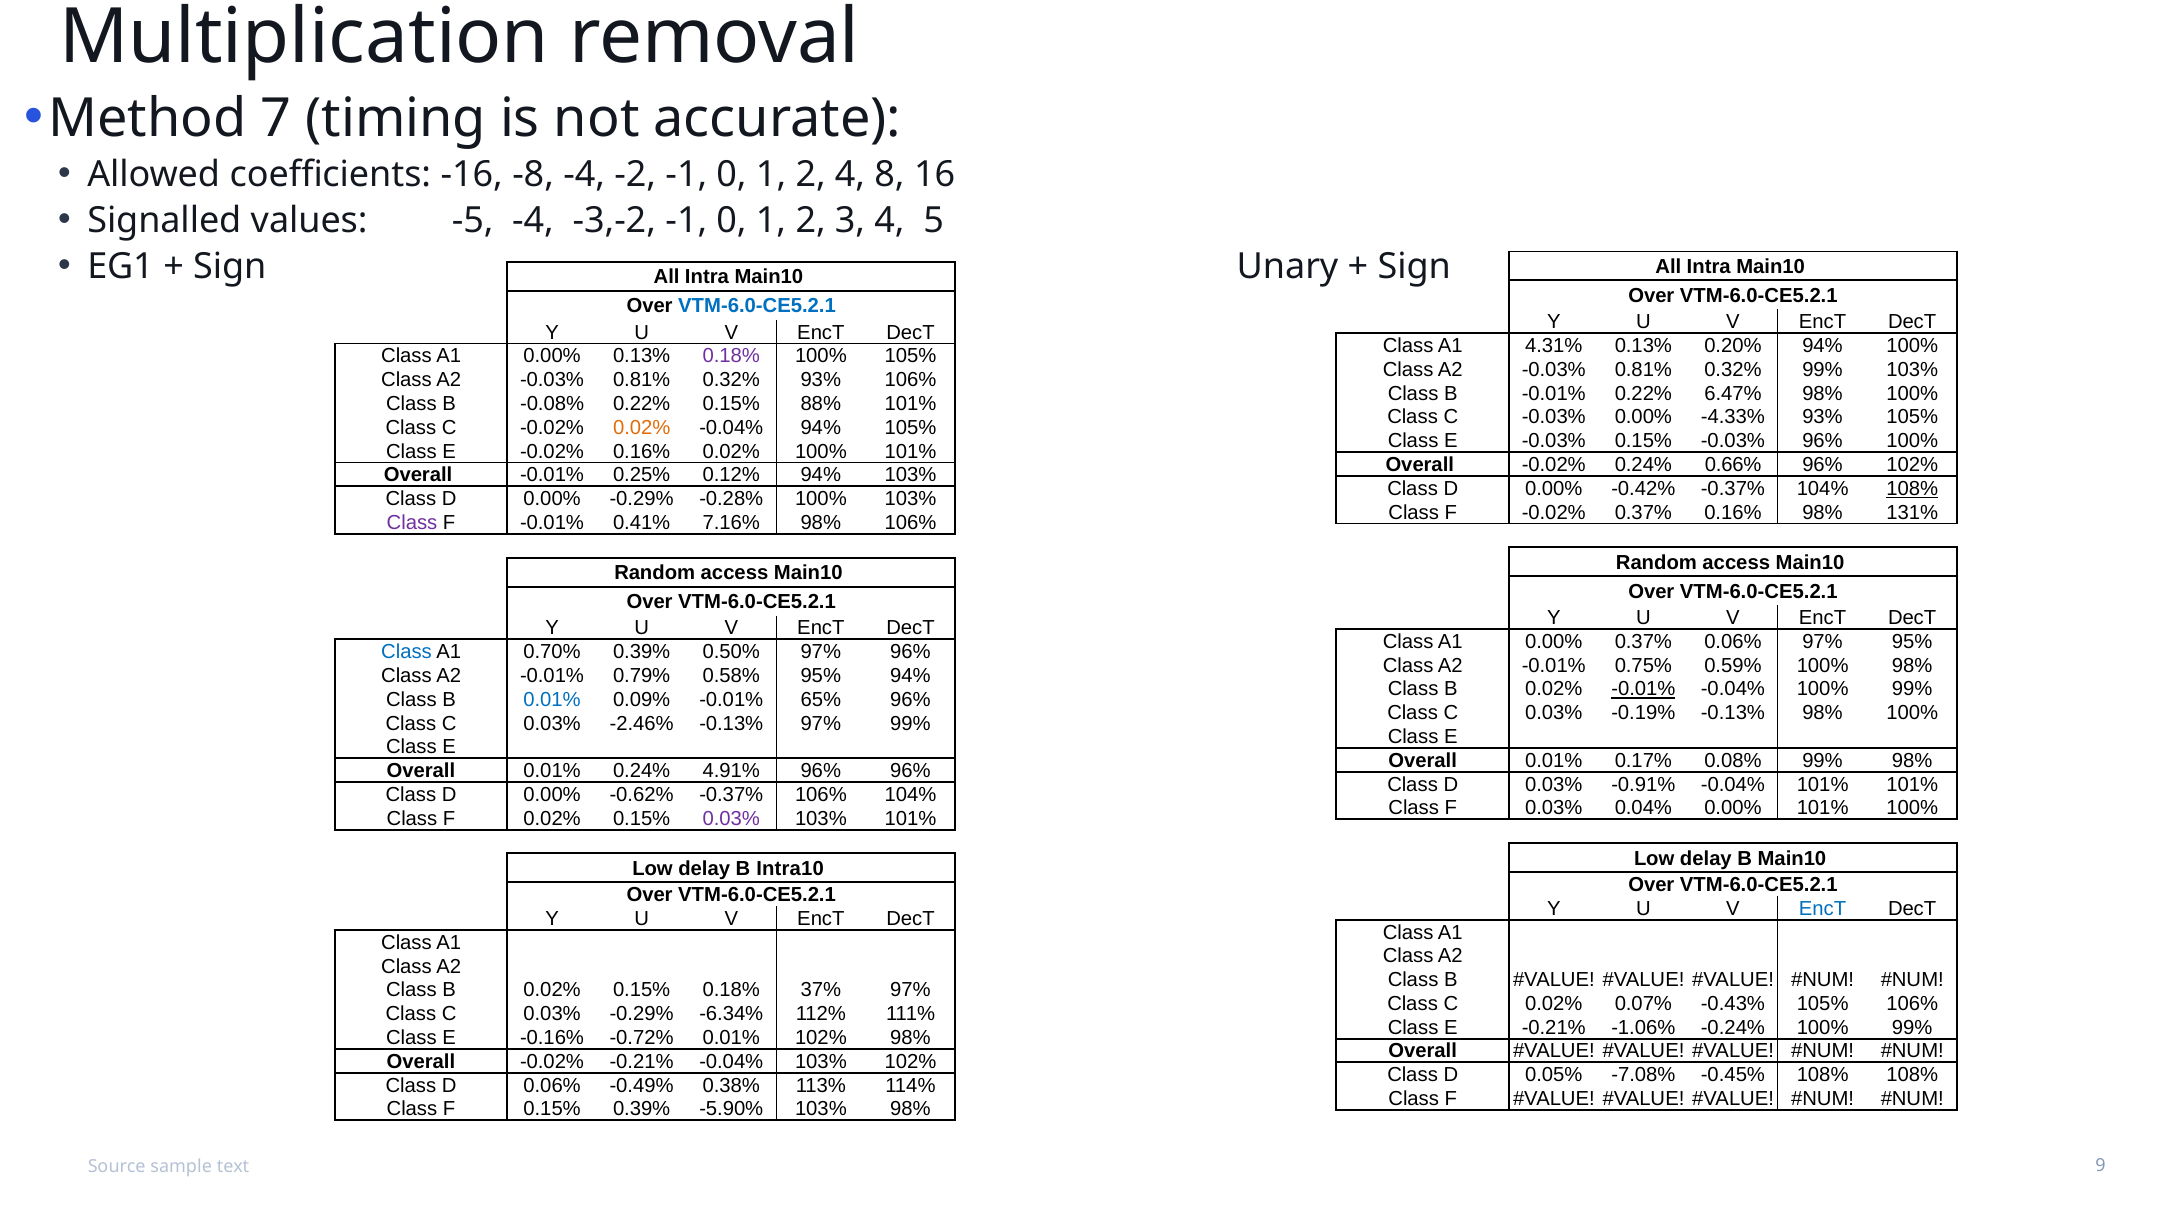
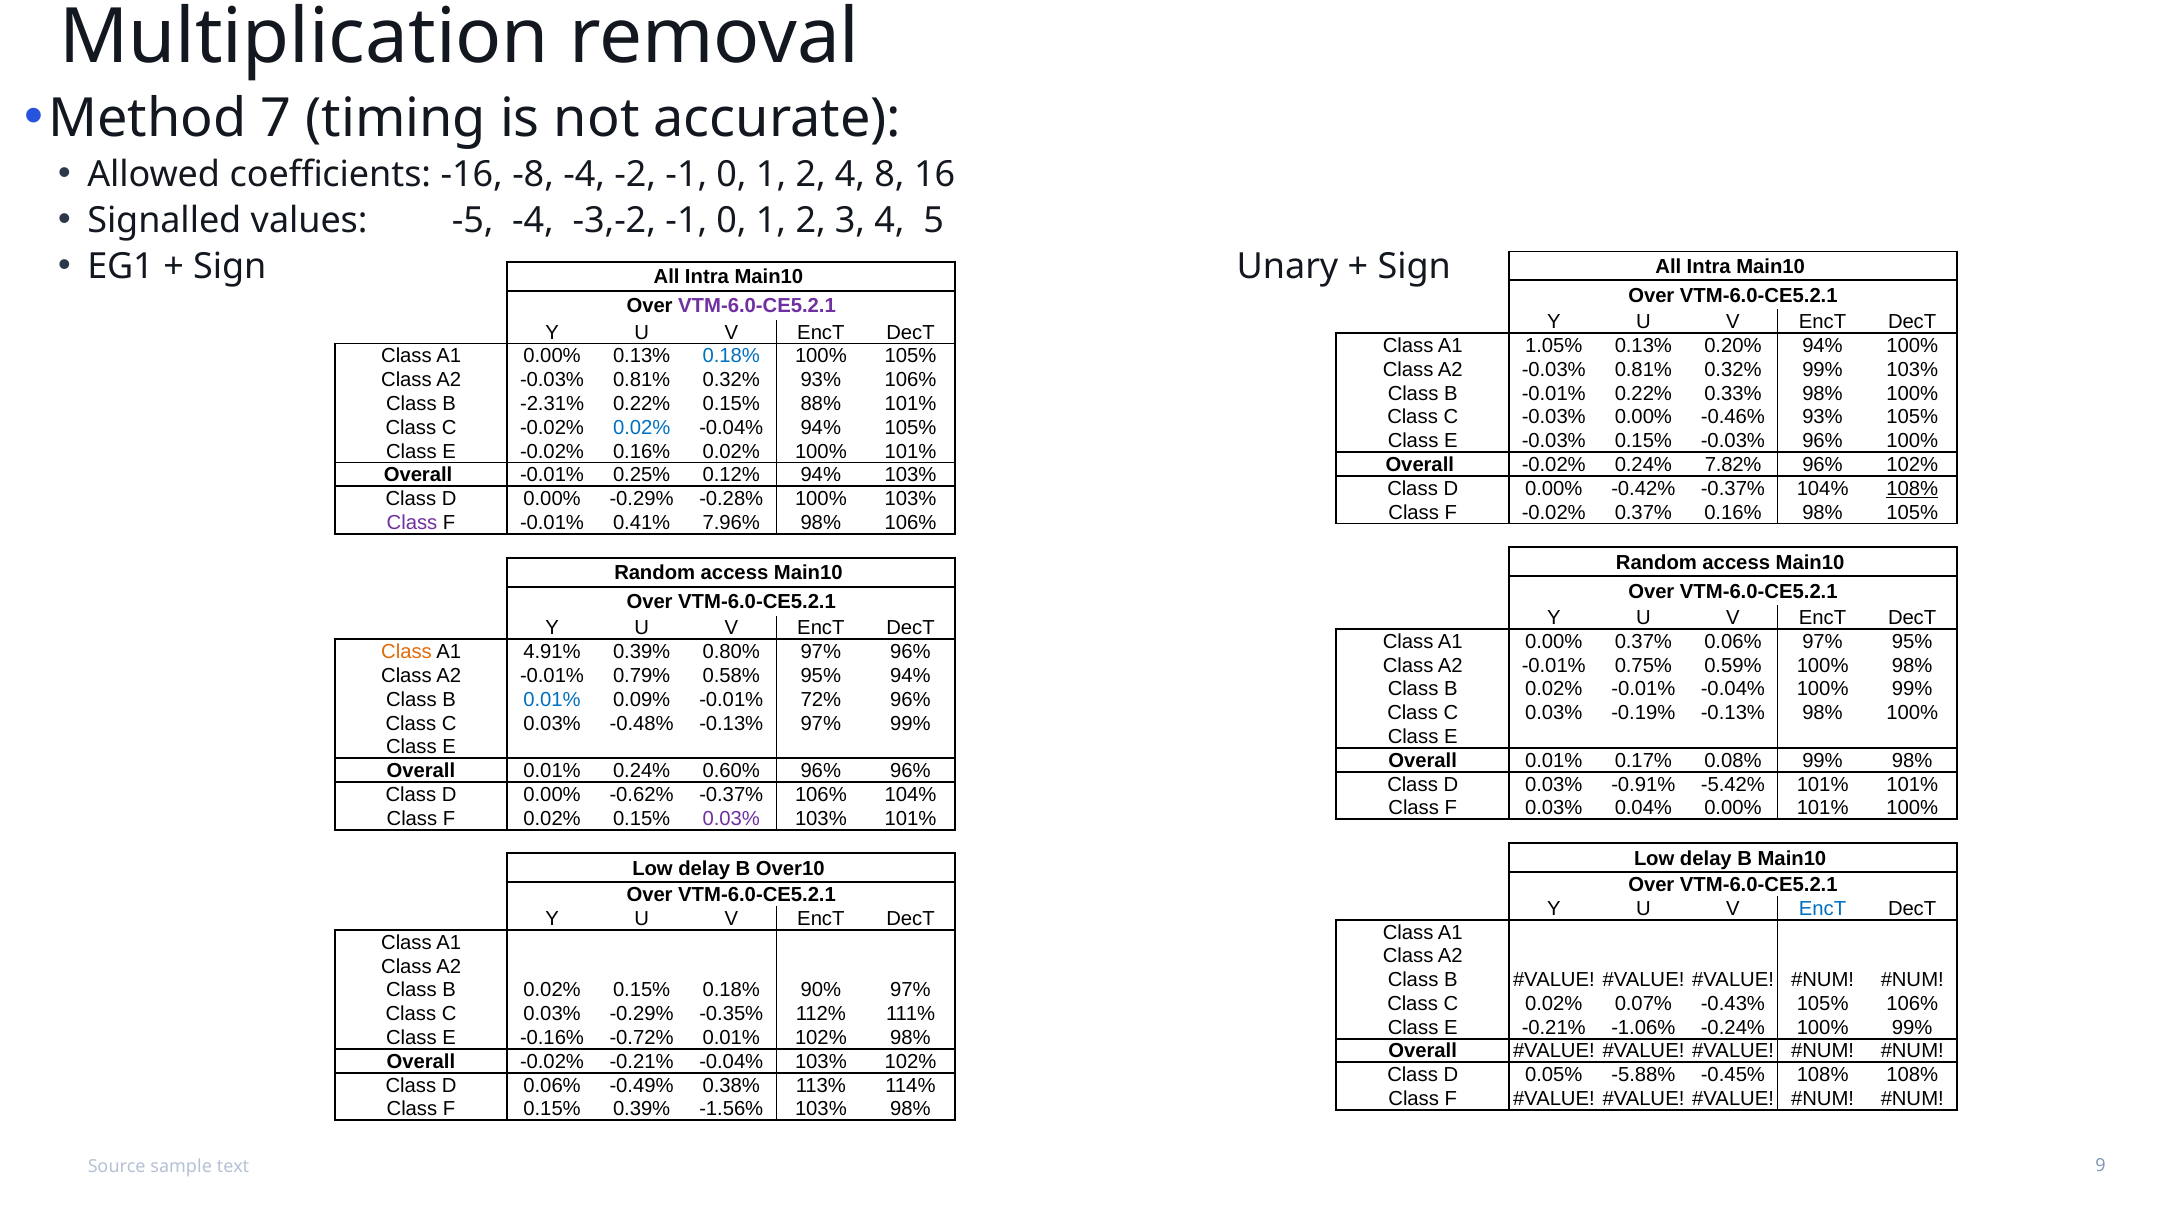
VTM-6.0-CE5.2.1 at (757, 306) colour: blue -> purple
4.31%: 4.31% -> 1.05%
0.18% at (731, 356) colour: purple -> blue
6.47%: 6.47% -> 0.33%
-0.08%: -0.08% -> -2.31%
-4.33%: -4.33% -> -0.46%
0.02% at (642, 428) colour: orange -> blue
0.66%: 0.66% -> 7.82%
98% 131%: 131% -> 105%
7.16%: 7.16% -> 7.96%
Class at (406, 652) colour: blue -> orange
0.70%: 0.70% -> 4.91%
0.50%: 0.50% -> 0.80%
-0.01% at (1643, 689) underline: present -> none
65%: 65% -> 72%
-2.46%: -2.46% -> -0.48%
4.91%: 4.91% -> 0.60%
-0.91% -0.04%: -0.04% -> -5.42%
Intra10: Intra10 -> Over10
37%: 37% -> 90%
-6.34%: -6.34% -> -0.35%
-7.08%: -7.08% -> -5.88%
-5.90%: -5.90% -> -1.56%
